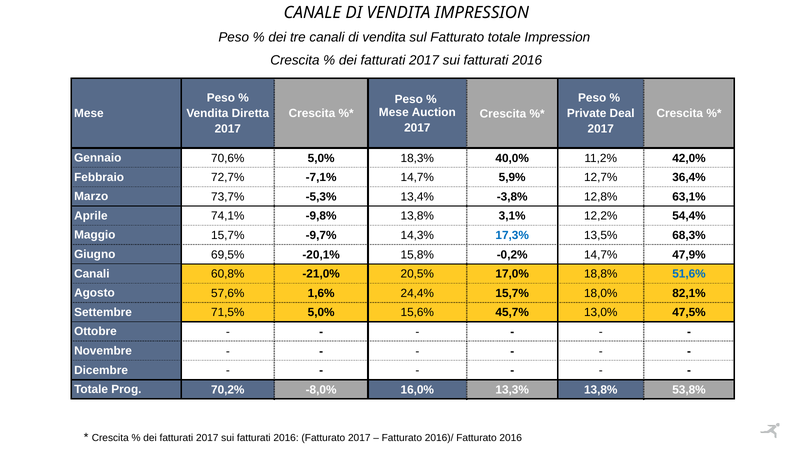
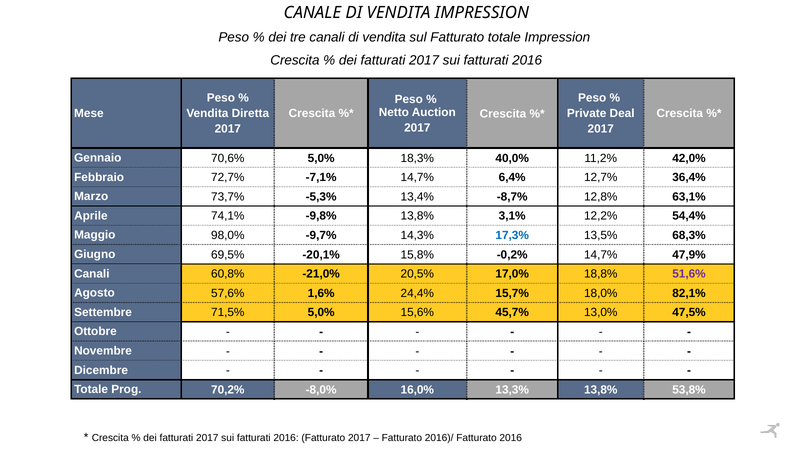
Mese at (394, 112): Mese -> Netto
5,9%: 5,9% -> 6,4%
-3,8%: -3,8% -> -8,7%
Maggio 15,7%: 15,7% -> 98,0%
51,6% colour: blue -> purple
